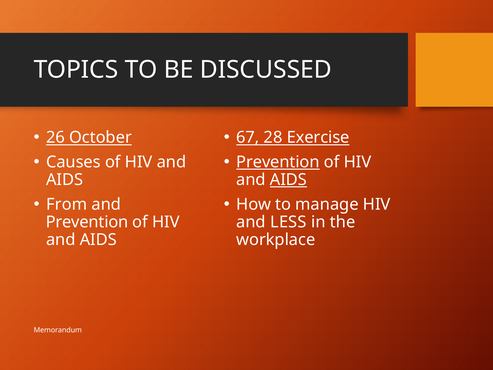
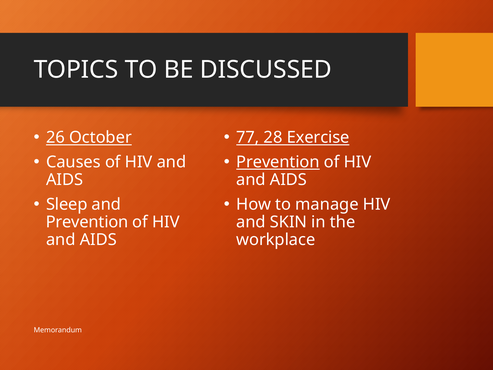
67: 67 -> 77
AIDS at (288, 180) underline: present -> none
From: From -> Sleep
LESS: LESS -> SKIN
